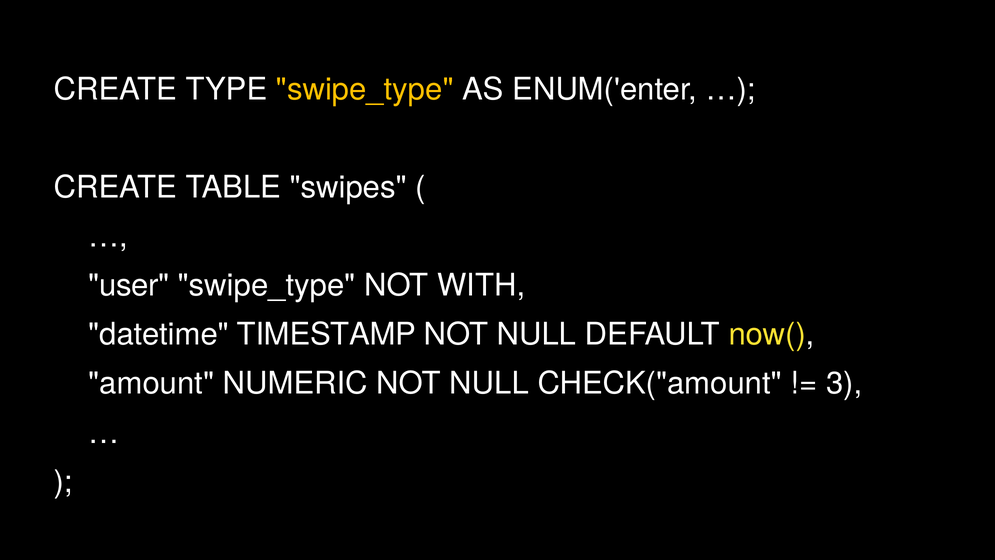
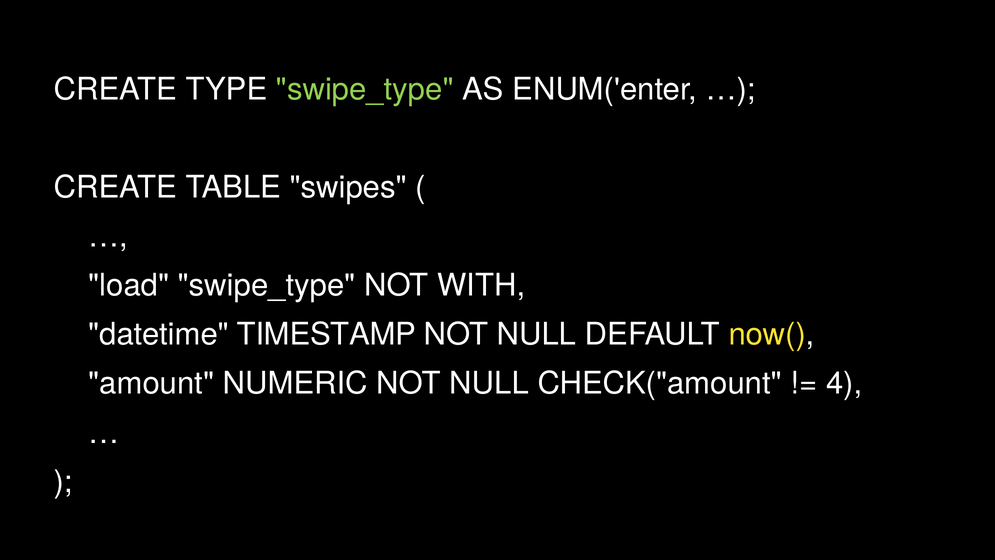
swipe_type at (365, 90) colour: yellow -> light green
user: user -> load
3: 3 -> 4
